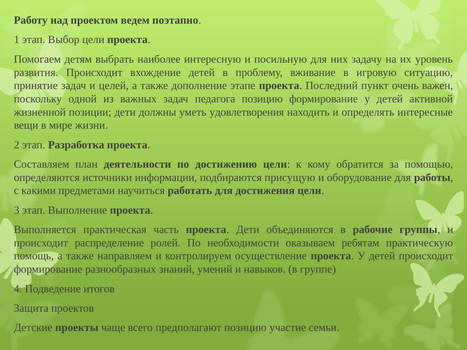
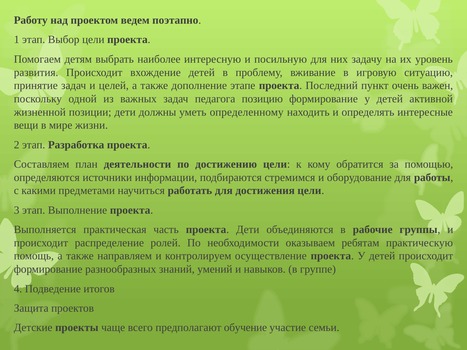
удовлетворения: удовлетворения -> определенному
присущую: присущую -> стремимся
предполагают позицию: позицию -> обучение
